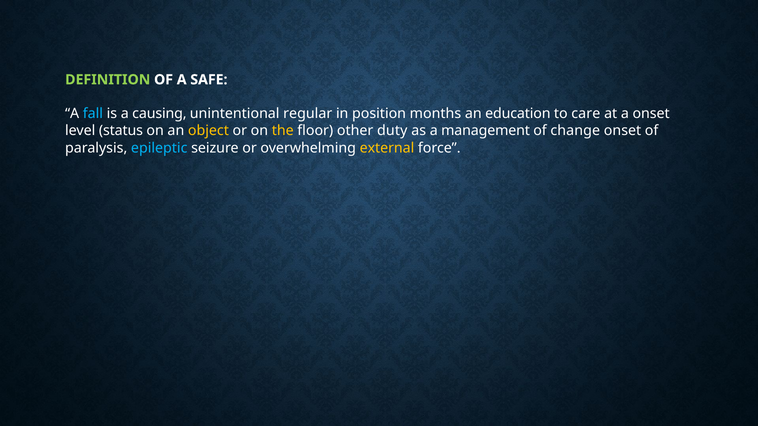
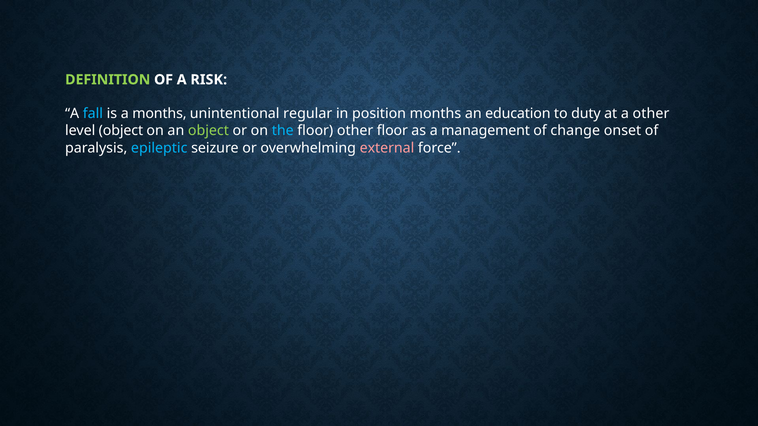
SAFE: SAFE -> RISK
a causing: causing -> months
care: care -> duty
a onset: onset -> other
level status: status -> object
object at (208, 131) colour: yellow -> light green
the colour: yellow -> light blue
other duty: duty -> floor
external colour: yellow -> pink
